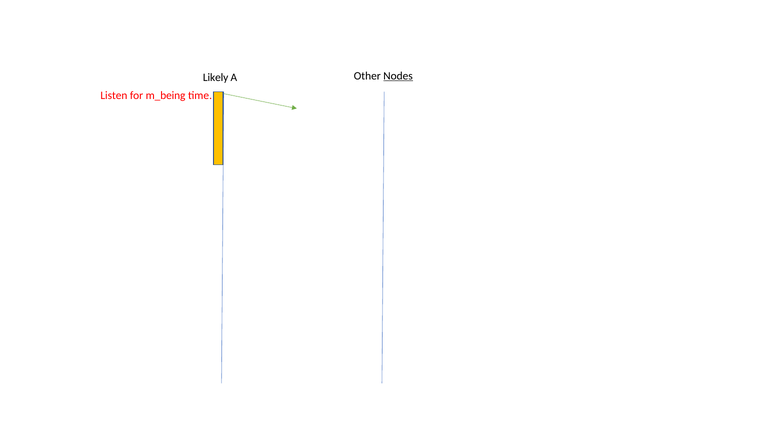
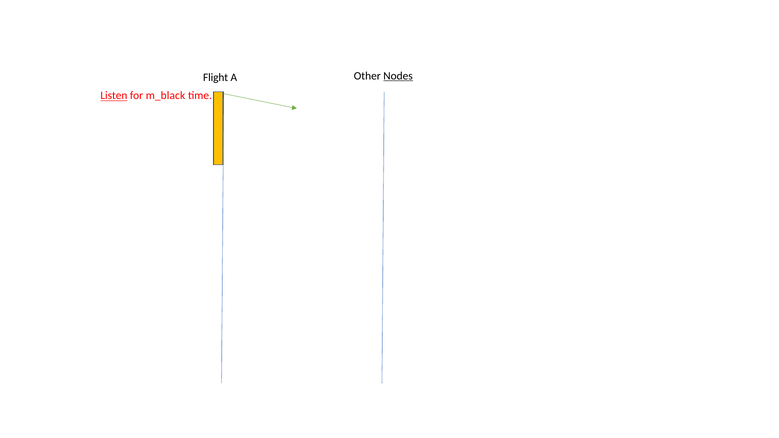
Likely: Likely -> Flight
Listen underline: none -> present
m_being: m_being -> m_black
